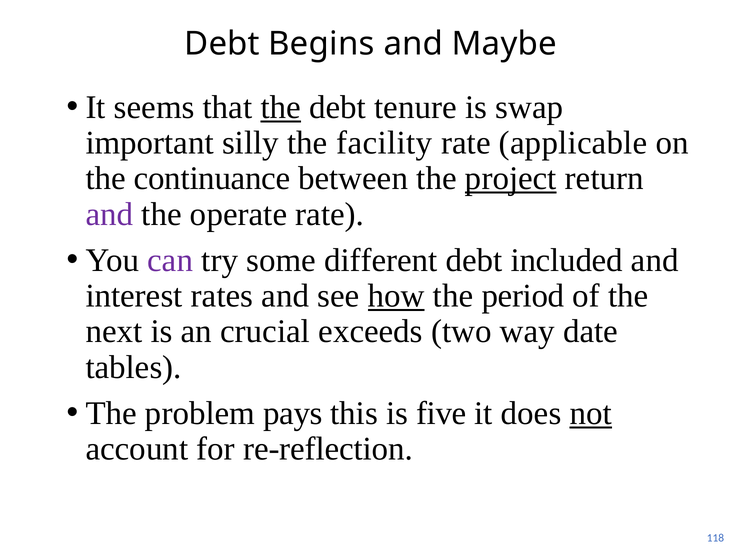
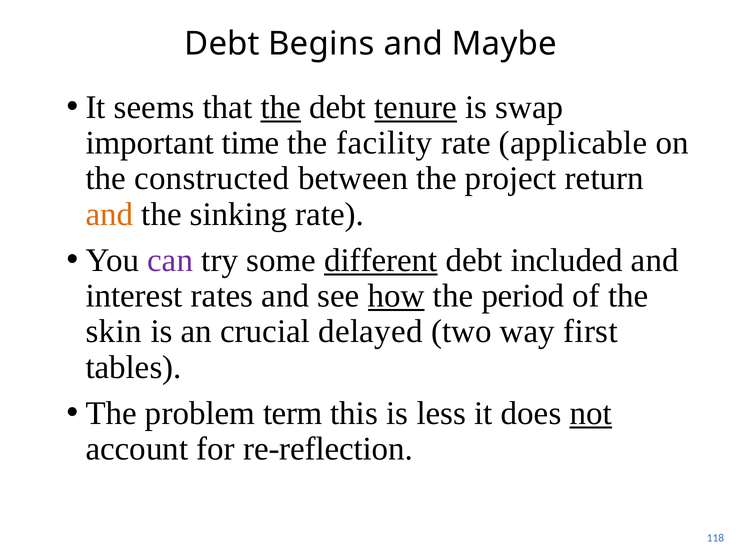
tenure underline: none -> present
silly: silly -> time
continuance: continuance -> constructed
project underline: present -> none
and at (109, 214) colour: purple -> orange
operate: operate -> sinking
different underline: none -> present
next: next -> skin
exceeds: exceeds -> delayed
date: date -> first
pays: pays -> term
five: five -> less
